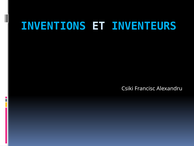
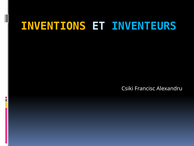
INVENTIONS colour: light blue -> yellow
